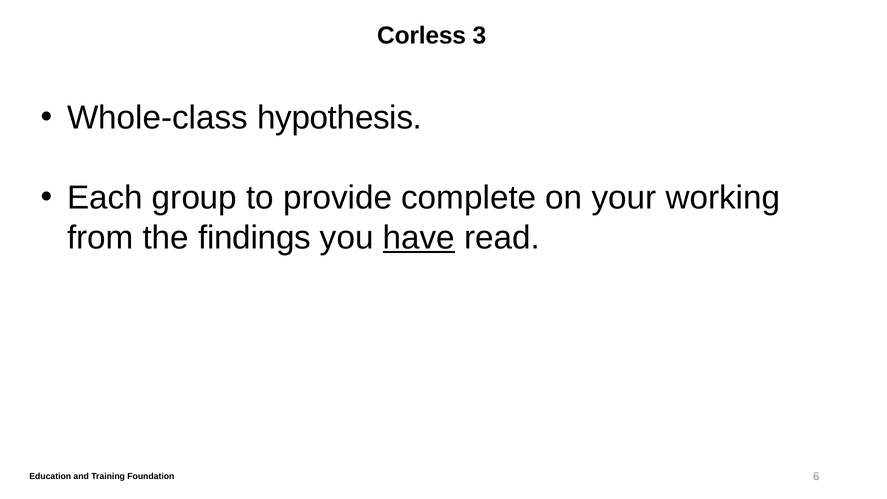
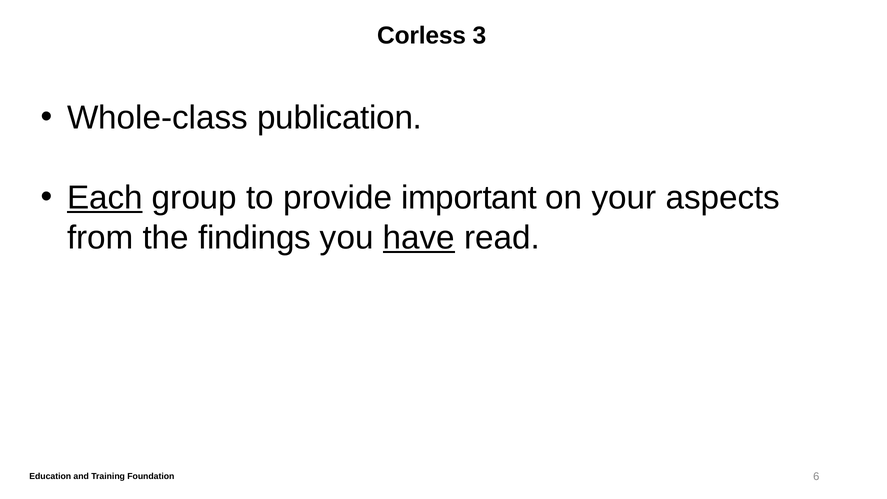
hypothesis: hypothesis -> publication
Each underline: none -> present
complete: complete -> important
working: working -> aspects
